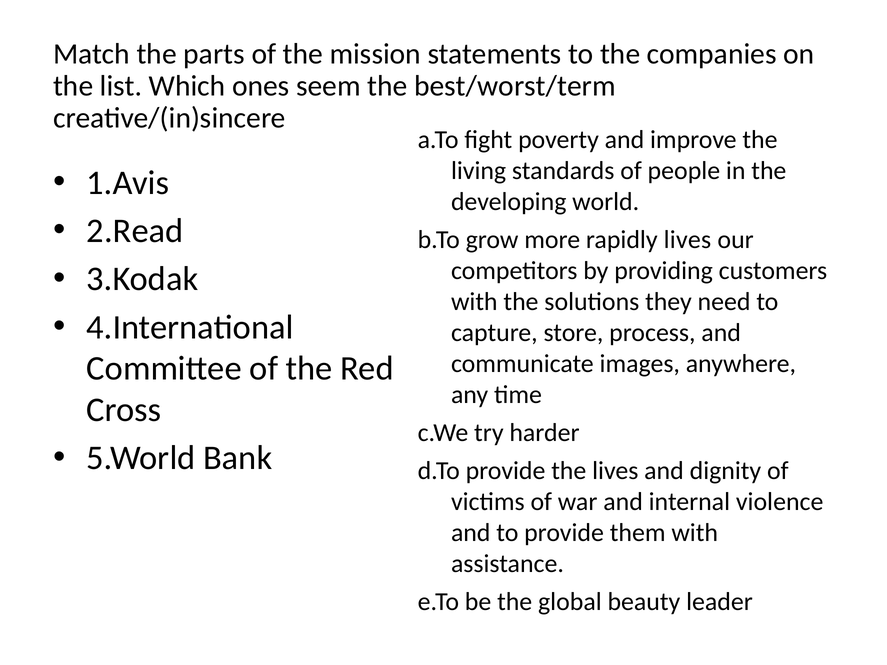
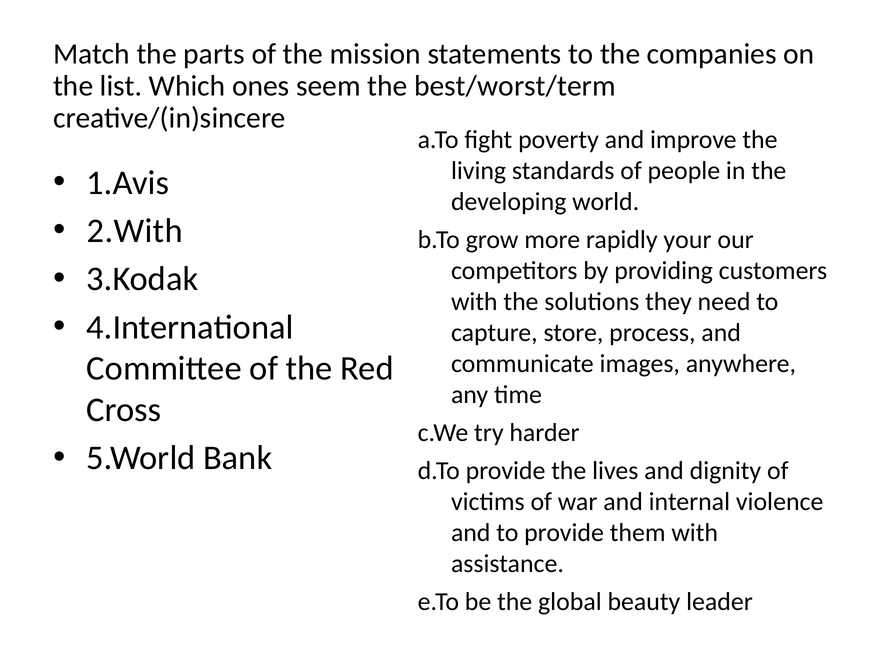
2.Read: 2.Read -> 2.With
rapidly lives: lives -> your
